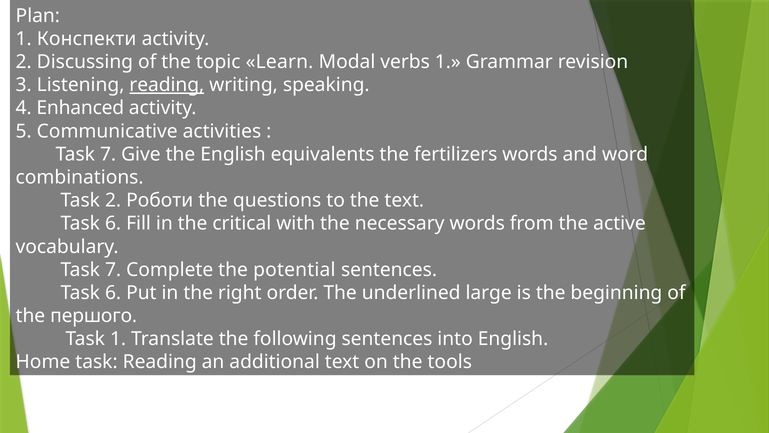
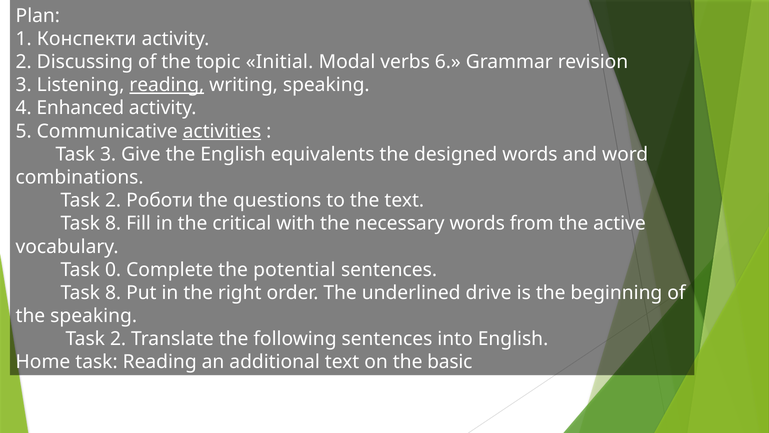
Learn: Learn -> Initial
verbs 1: 1 -> 6
activities underline: none -> present
7 at (108, 154): 7 -> 3
fertilizers: fertilizers -> designed
6 at (113, 223): 6 -> 8
7 at (113, 269): 7 -> 0
6 at (113, 293): 6 -> 8
large: large -> drive
the першого: першого -> speaking
1 at (118, 339): 1 -> 2
tools: tools -> basic
